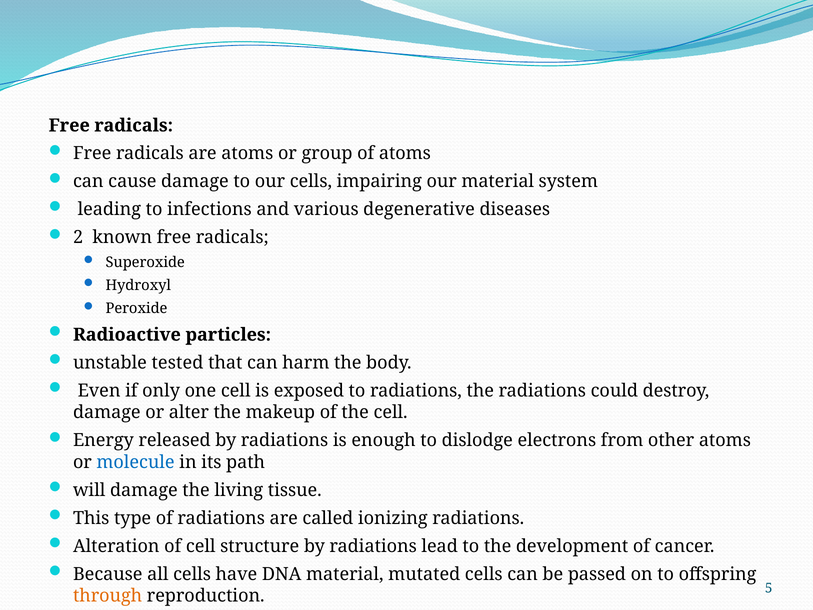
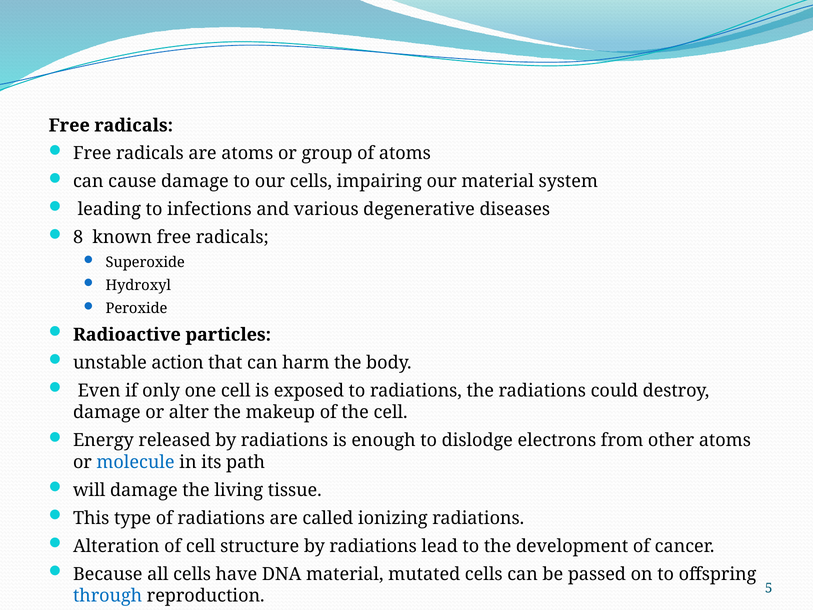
2: 2 -> 8
tested: tested -> action
through colour: orange -> blue
